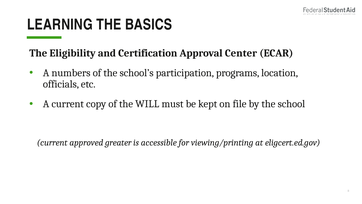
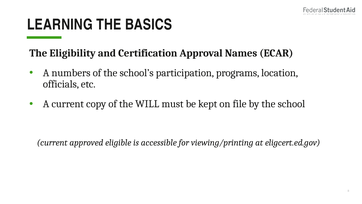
Center: Center -> Names
greater: greater -> eligible
